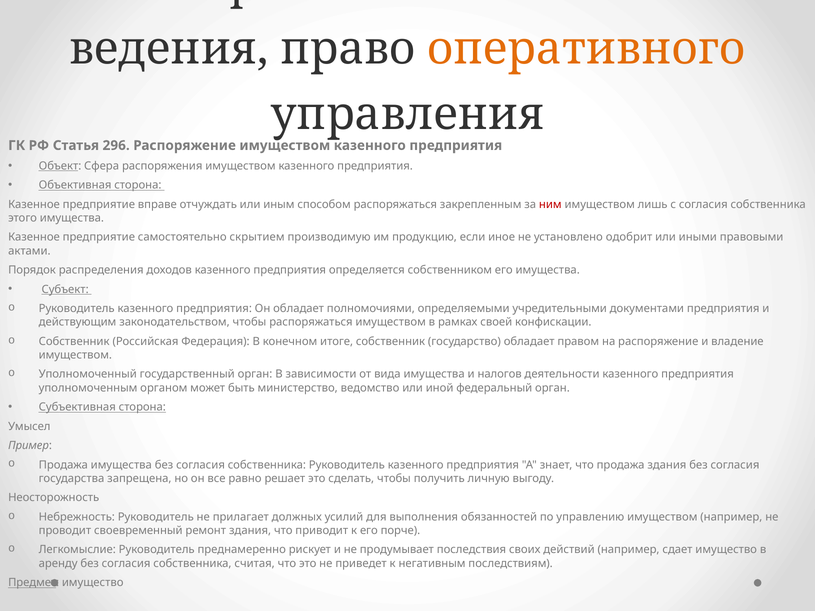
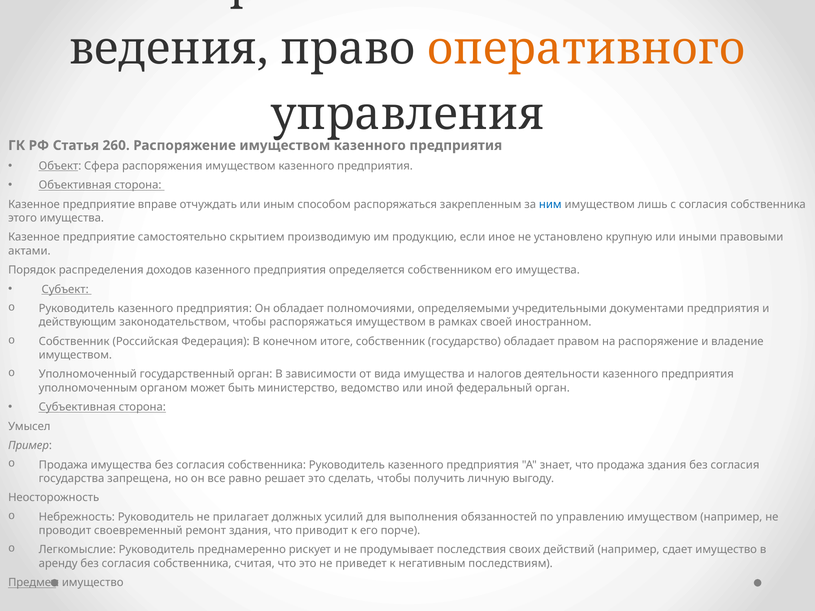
296: 296 -> 260
ним colour: red -> blue
одобрит: одобрит -> крупную
конфискации: конфискации -> иностранном
